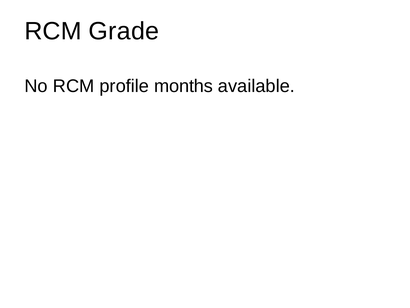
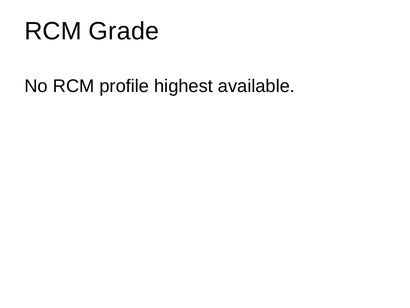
months: months -> highest
